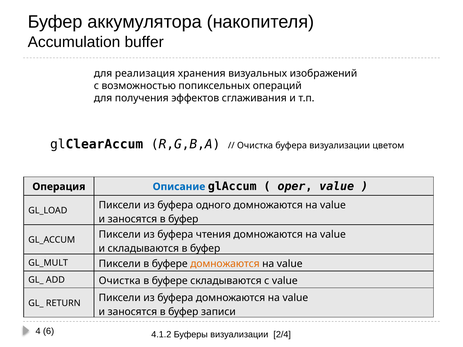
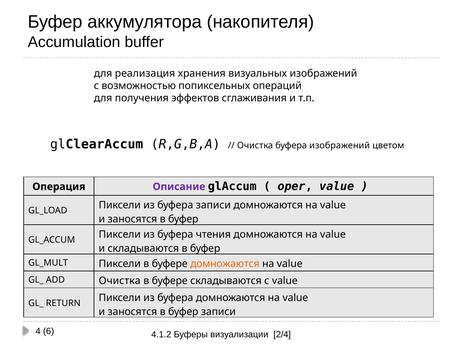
буфера визуализации: визуализации -> изображений
Описание colour: blue -> purple
буфера одного: одного -> записи
